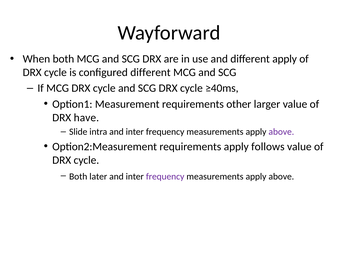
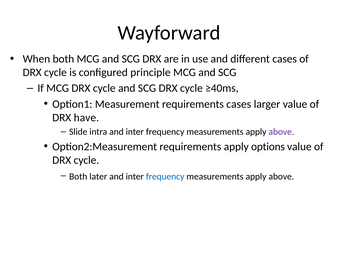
different apply: apply -> cases
configured different: different -> principle
requirements other: other -> cases
follows: follows -> options
frequency at (165, 176) colour: purple -> blue
